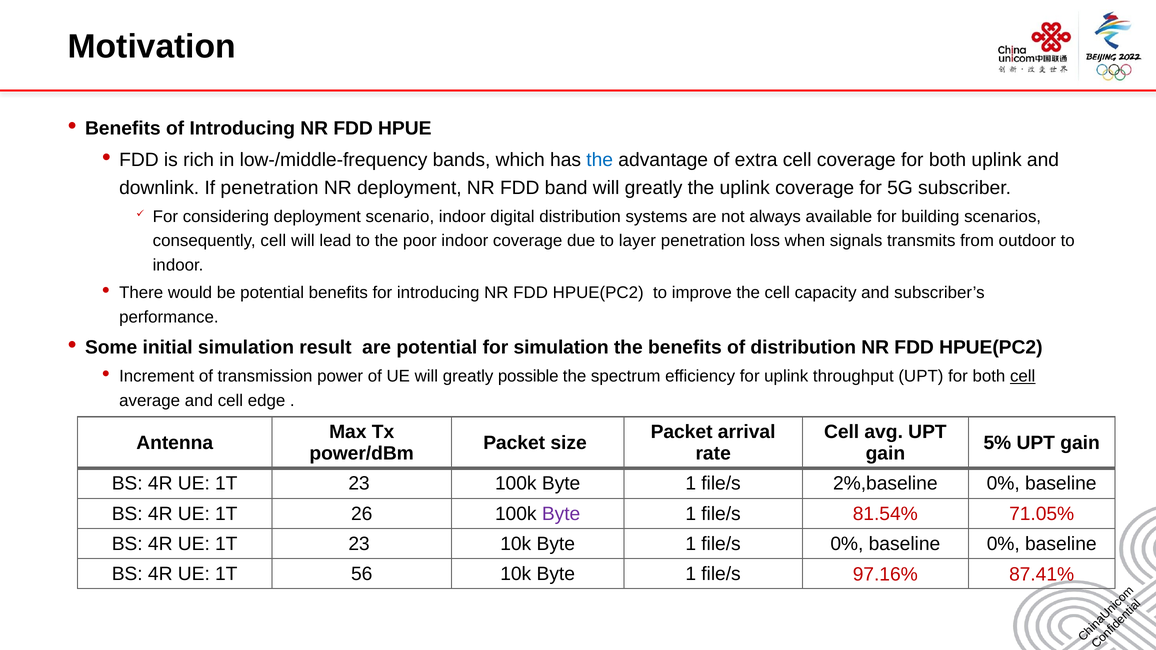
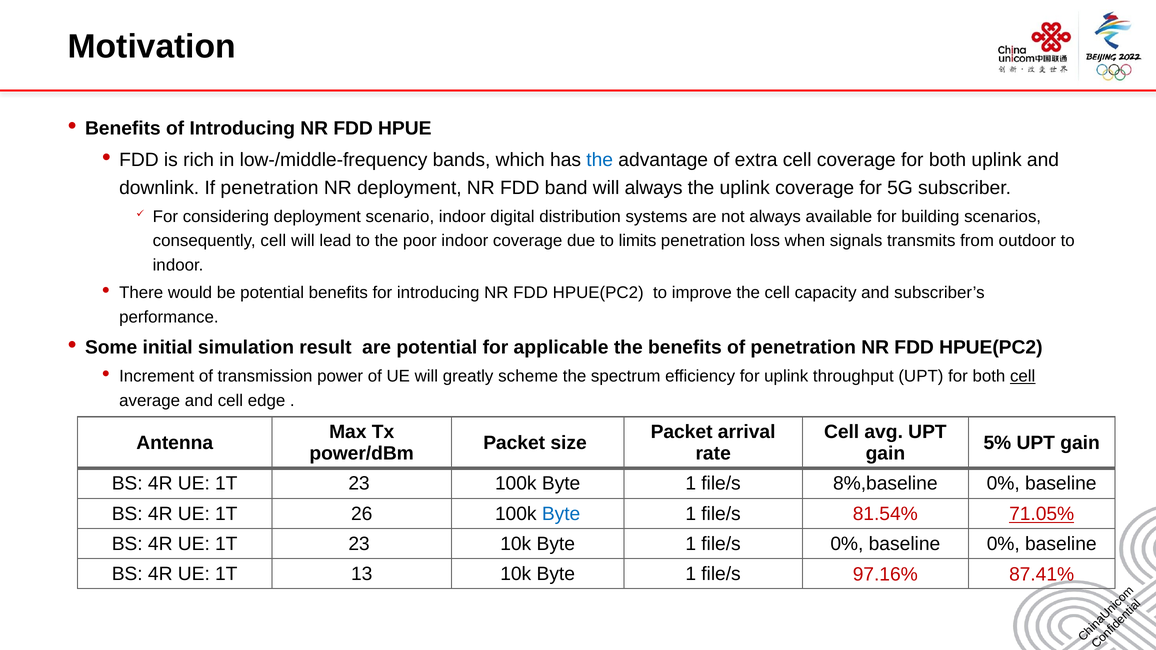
band will greatly: greatly -> always
layer: layer -> limits
for simulation: simulation -> applicable
of distribution: distribution -> penetration
possible: possible -> scheme
2%,baseline: 2%,baseline -> 8%,baseline
Byte at (561, 514) colour: purple -> blue
71.05% underline: none -> present
56: 56 -> 13
